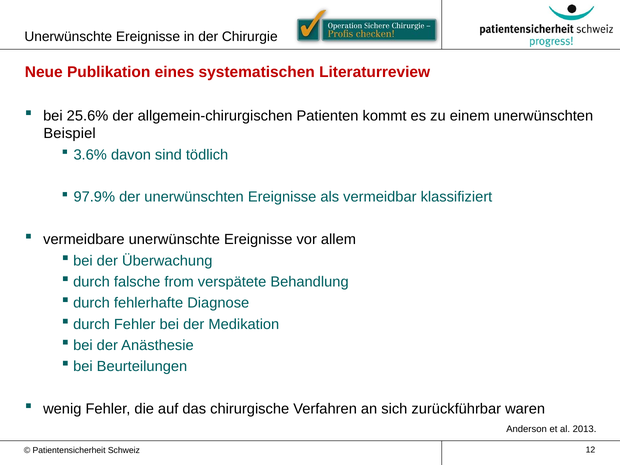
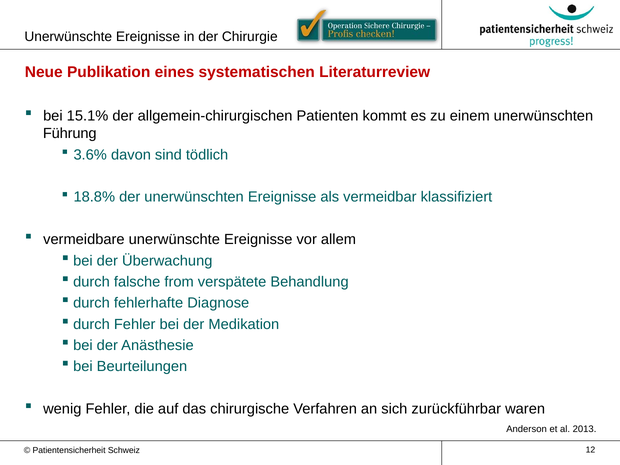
25.6%: 25.6% -> 15.1%
Beispiel: Beispiel -> Führung
97.9%: 97.9% -> 18.8%
